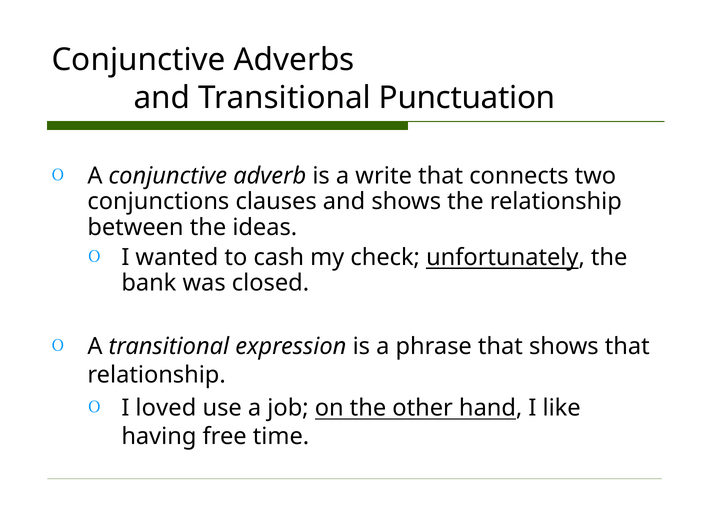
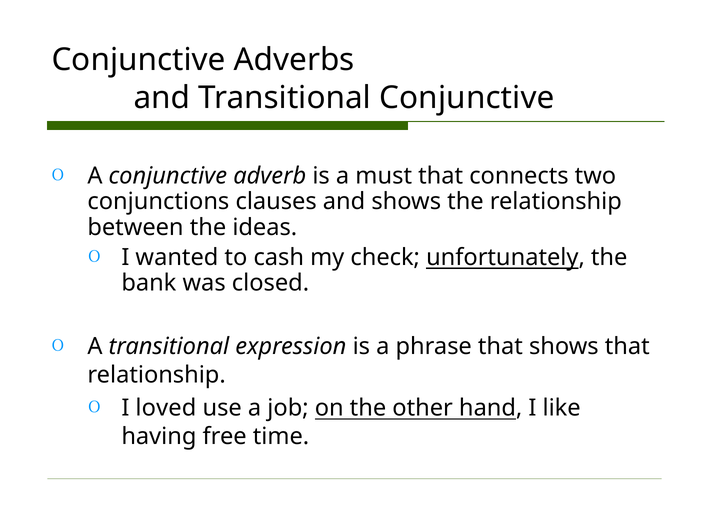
Transitional Punctuation: Punctuation -> Conjunctive
write: write -> must
